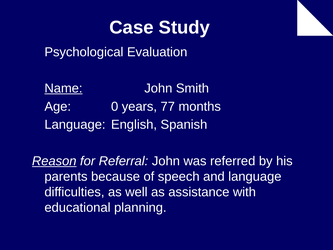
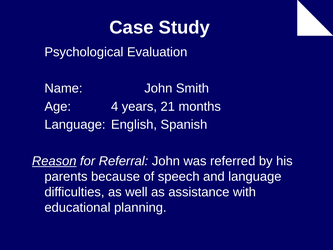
Name underline: present -> none
0: 0 -> 4
77: 77 -> 21
